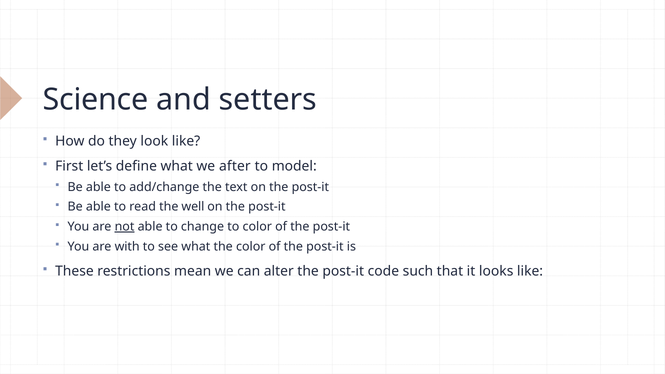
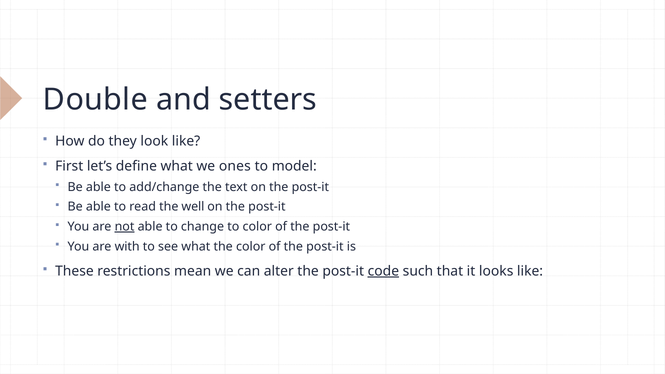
Science: Science -> Double
after: after -> ones
code underline: none -> present
